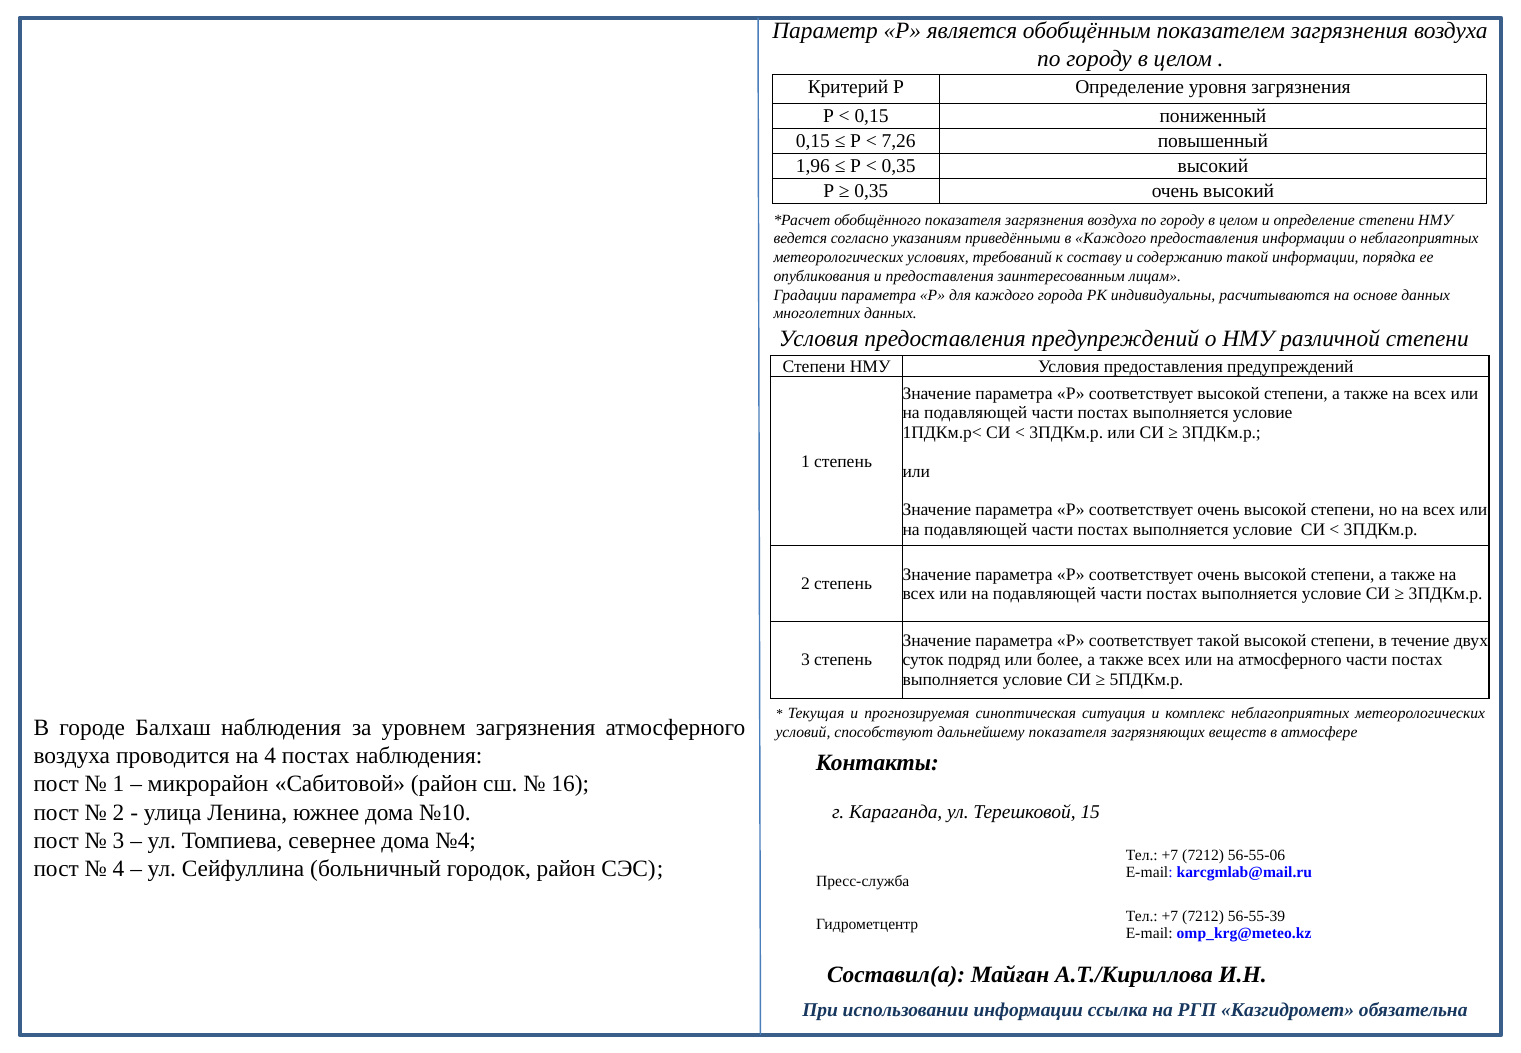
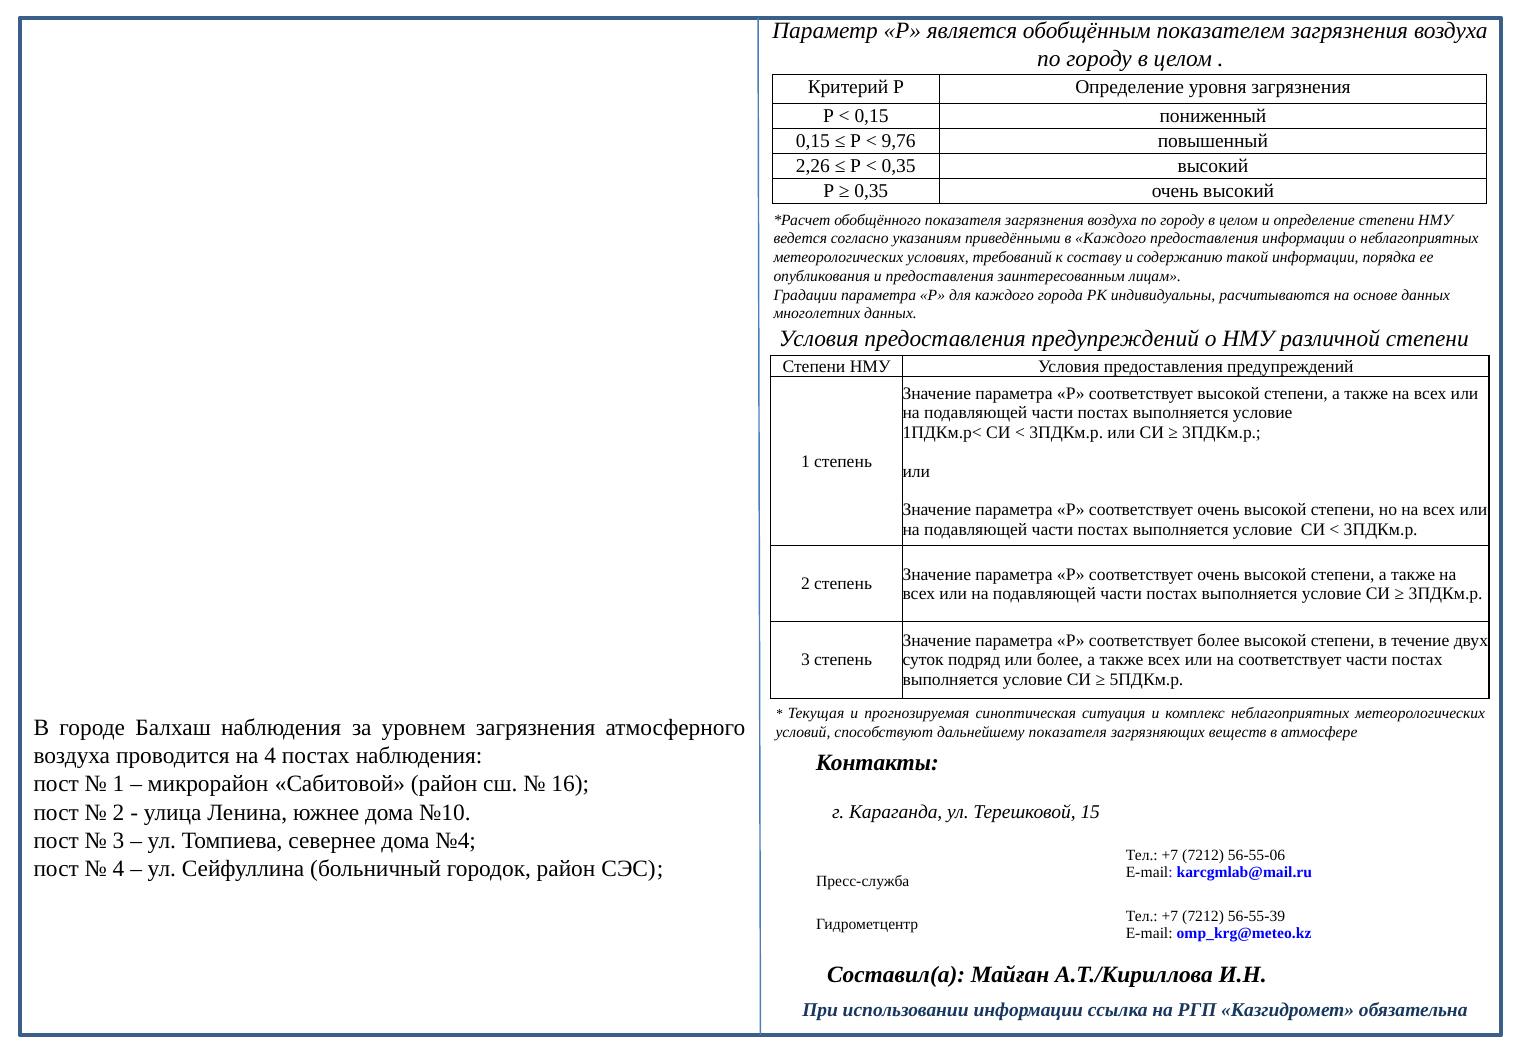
7,26: 7,26 -> 9,76
1,96: 1,96 -> 2,26
соответствует такой: такой -> более
на атмосферного: атмосферного -> соответствует
